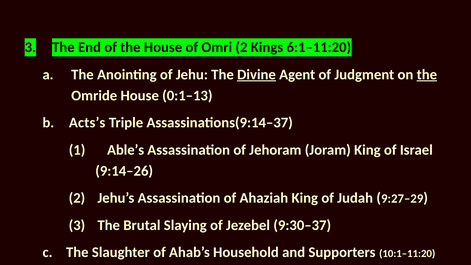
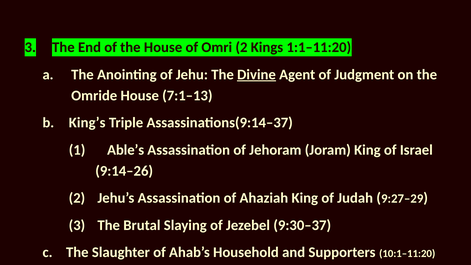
6:1–11:20: 6:1–11:20 -> 1:1–11:20
the at (427, 74) underline: present -> none
0:1–13: 0:1–13 -> 7:1–13
Acts’s: Acts’s -> King’s
